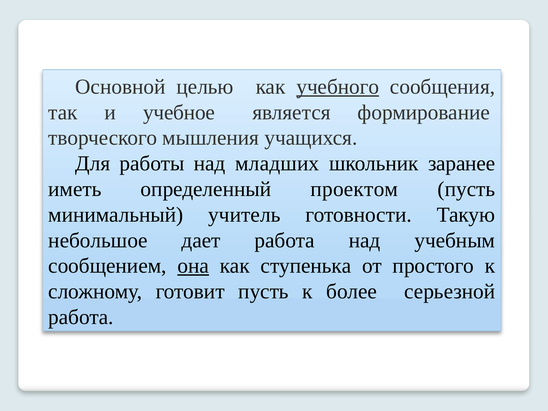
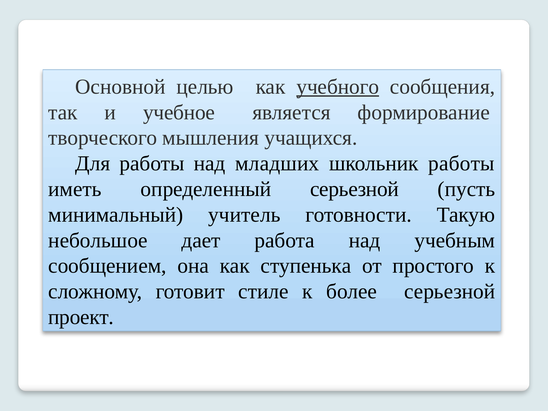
школьник заранее: заранее -> работы
определенный проектом: проектом -> серьезной
она underline: present -> none
готовит пусть: пусть -> стиле
работа at (81, 317): работа -> проект
